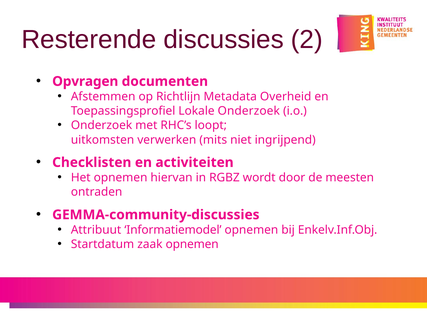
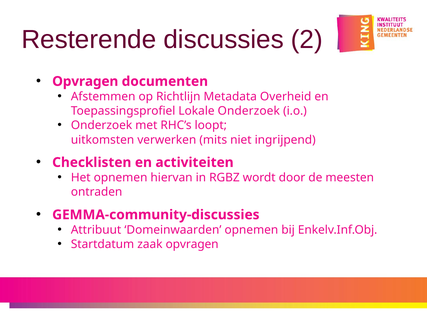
Informatiemodel: Informatiemodel -> Domeinwaarden
zaak opnemen: opnemen -> opvragen
